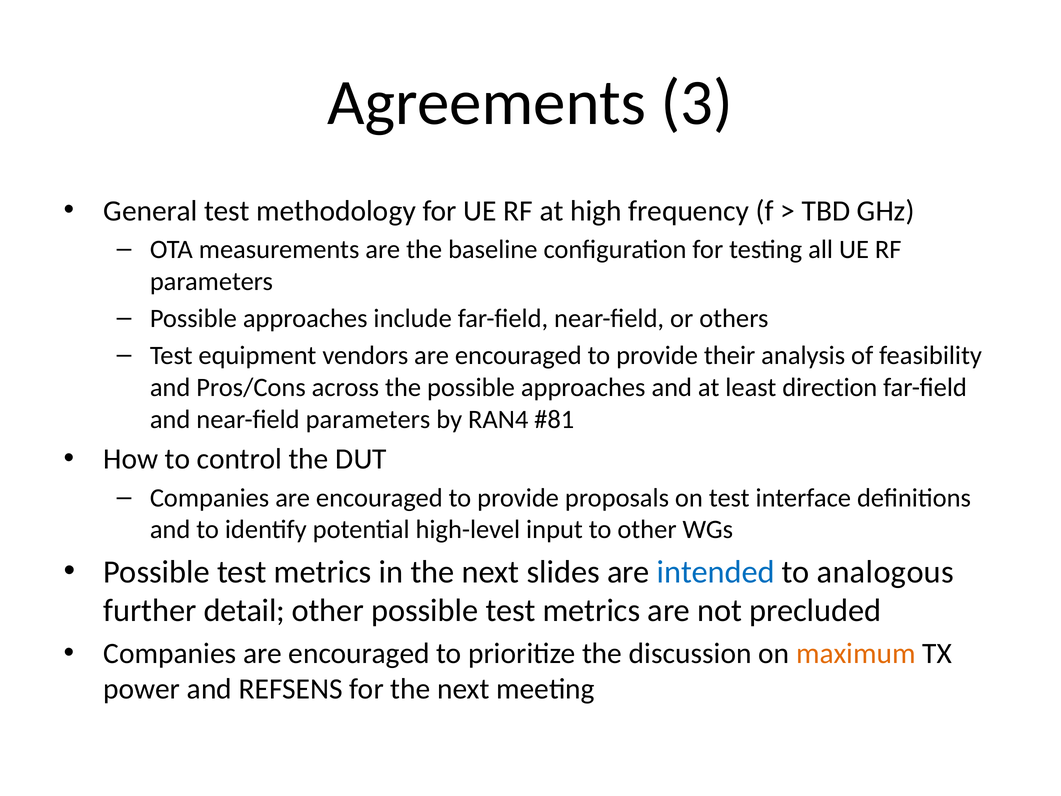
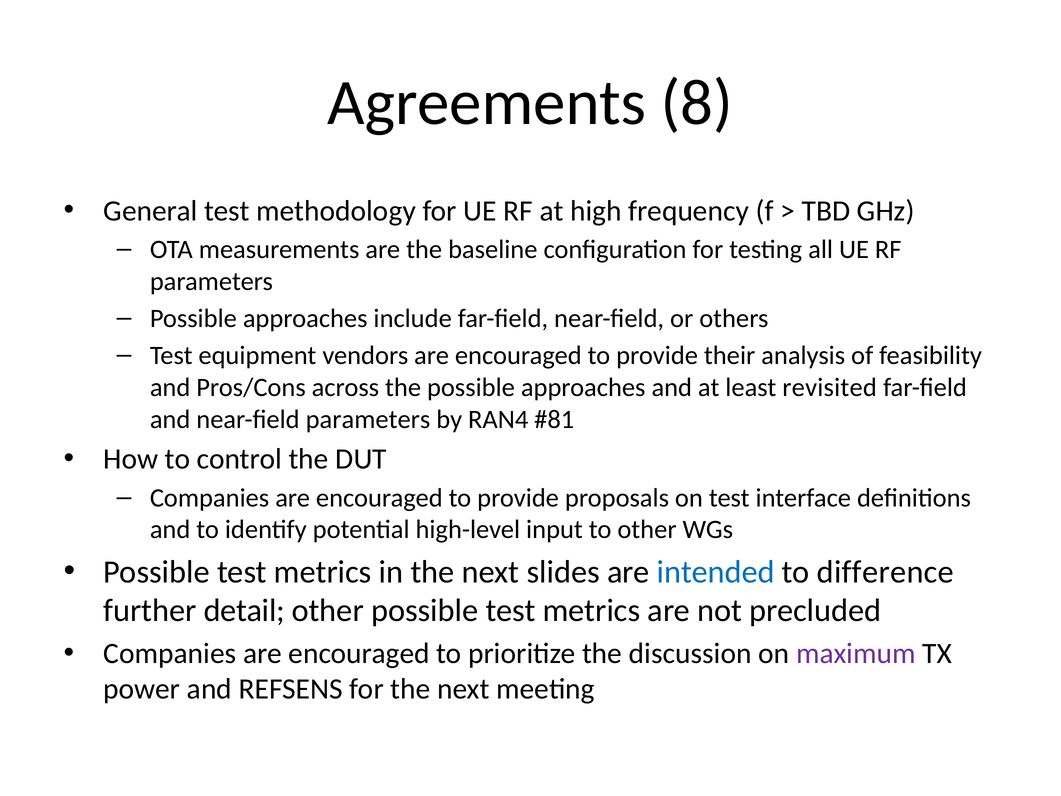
3: 3 -> 8
direction: direction -> revisited
analogous: analogous -> difference
maximum colour: orange -> purple
